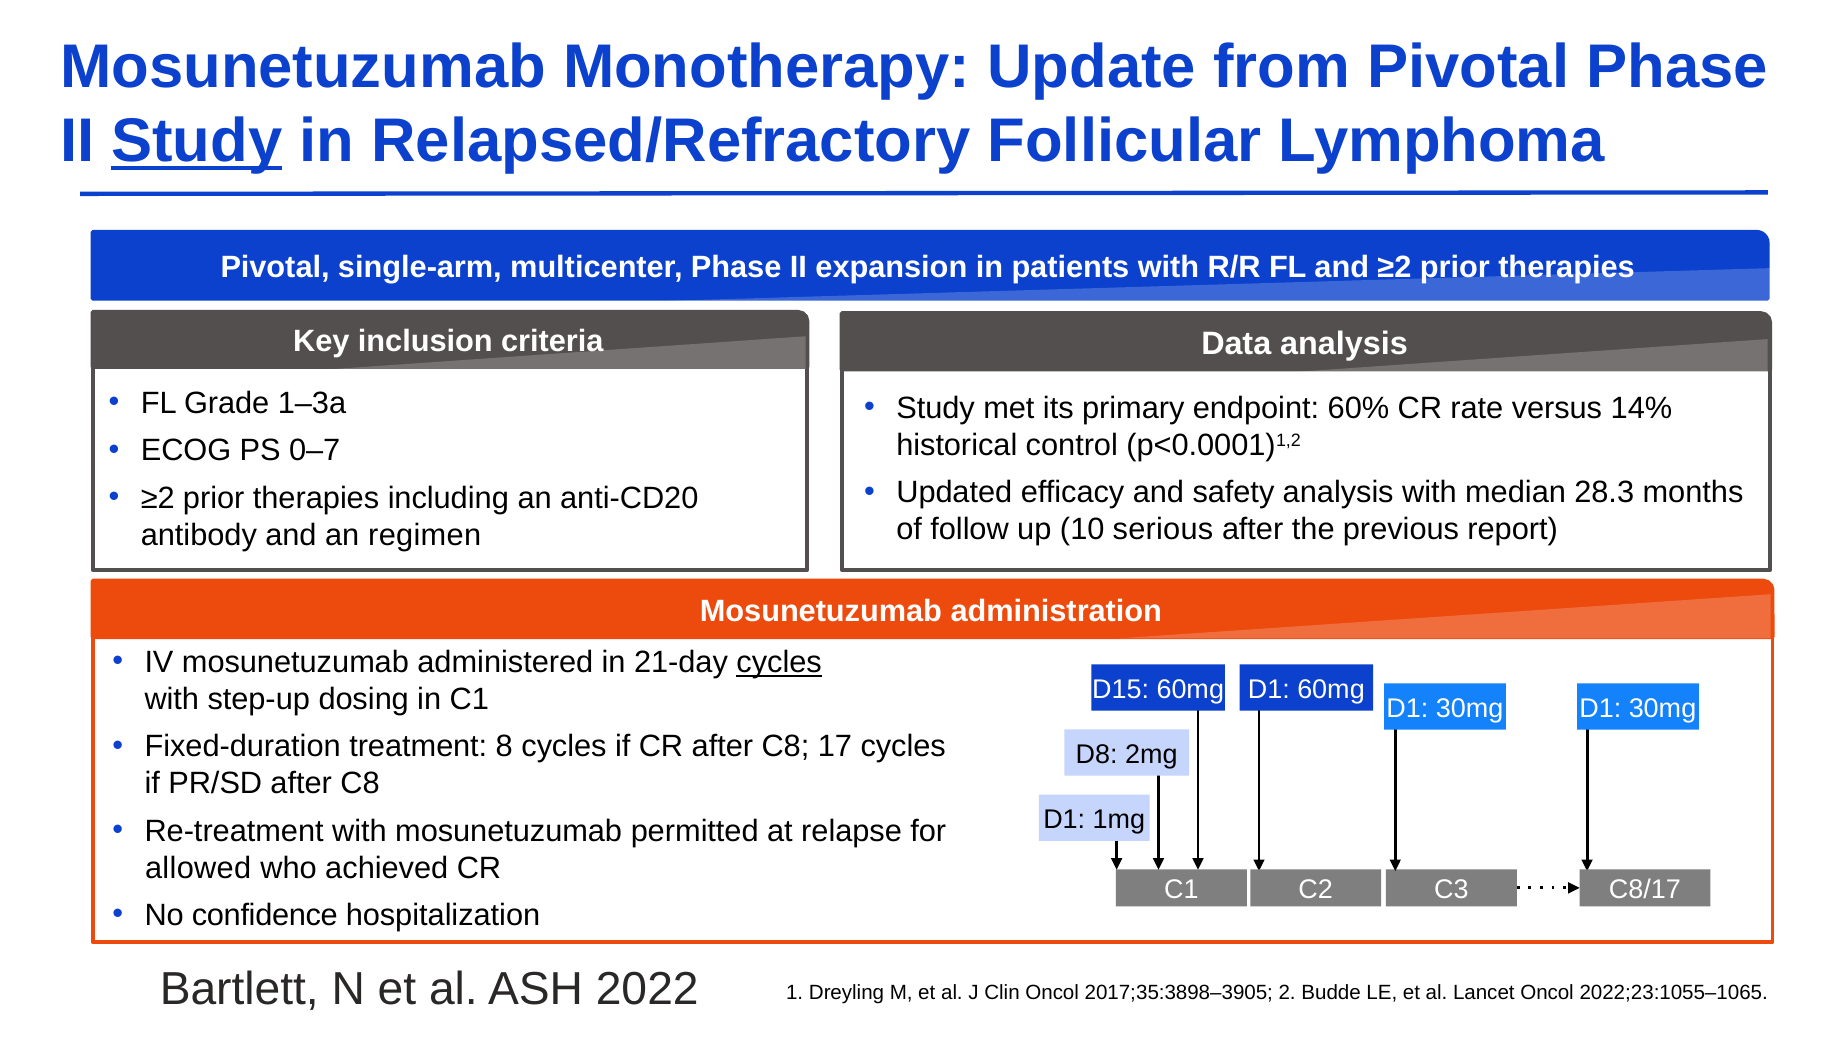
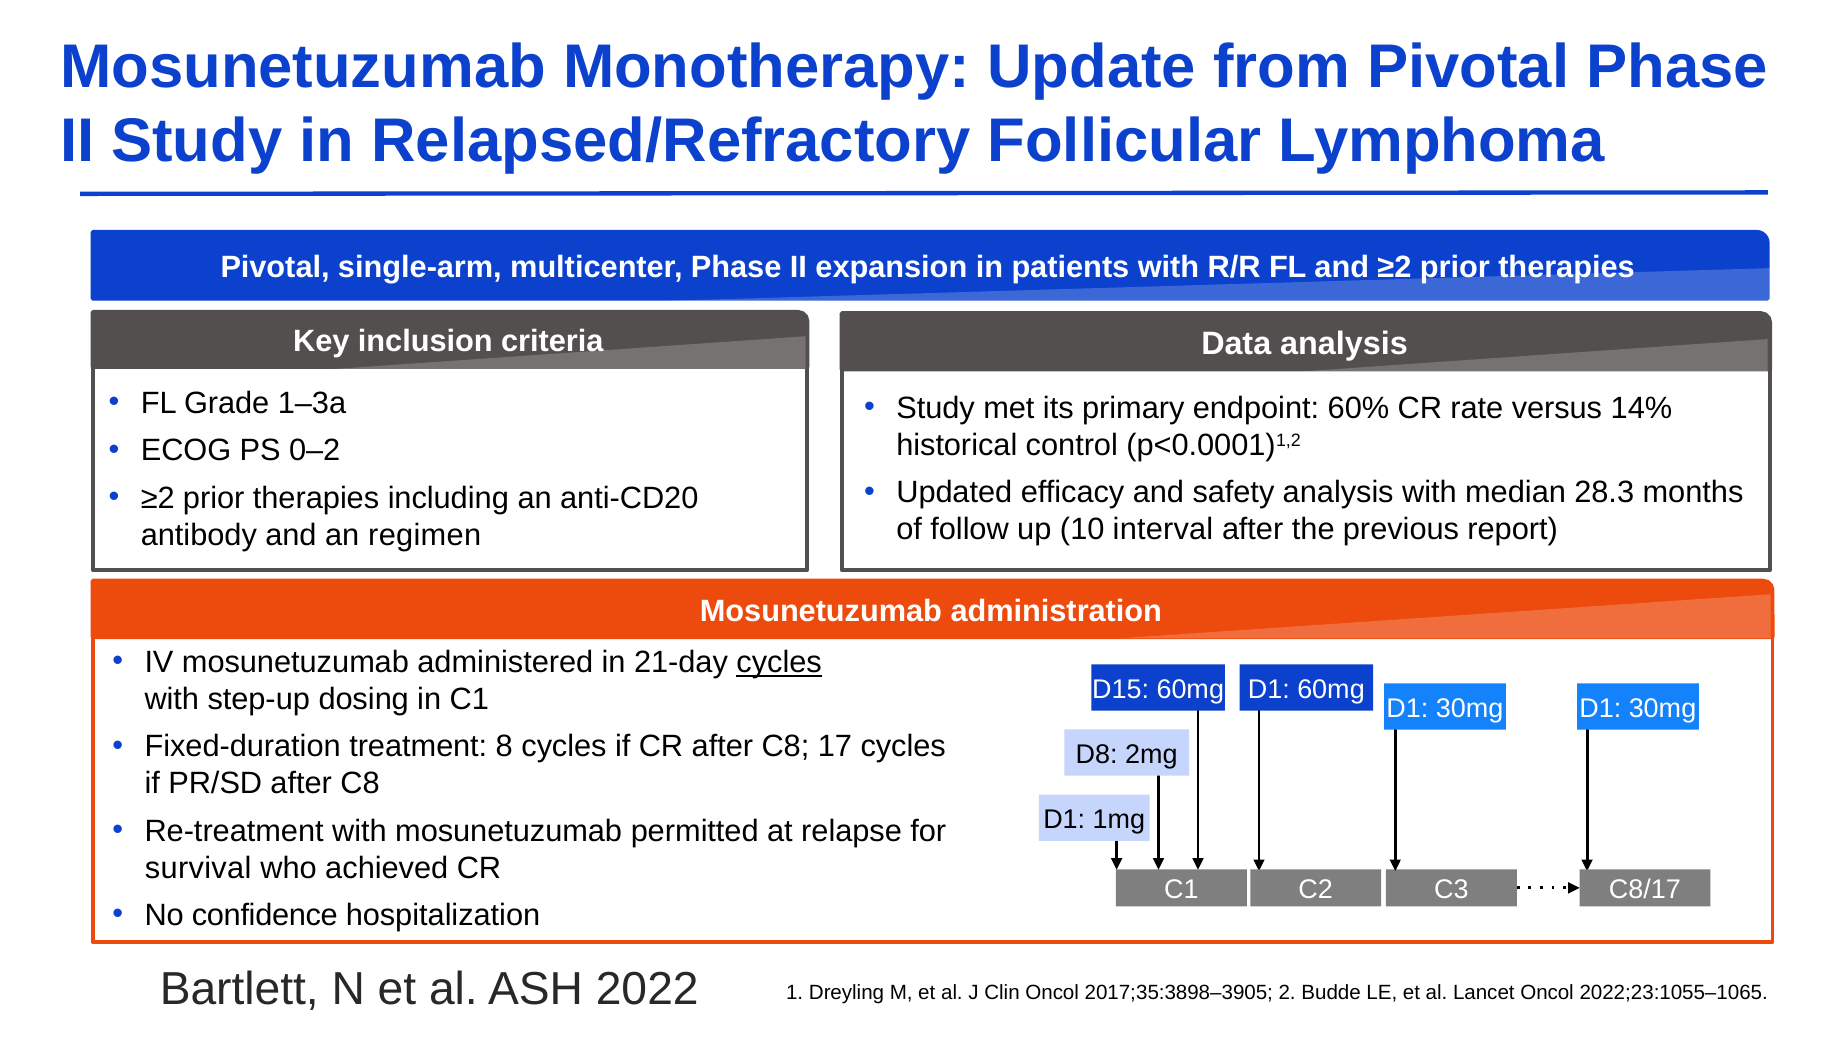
Study at (197, 141) underline: present -> none
0–7: 0–7 -> 0–2
serious: serious -> interval
allowed: allowed -> survival
